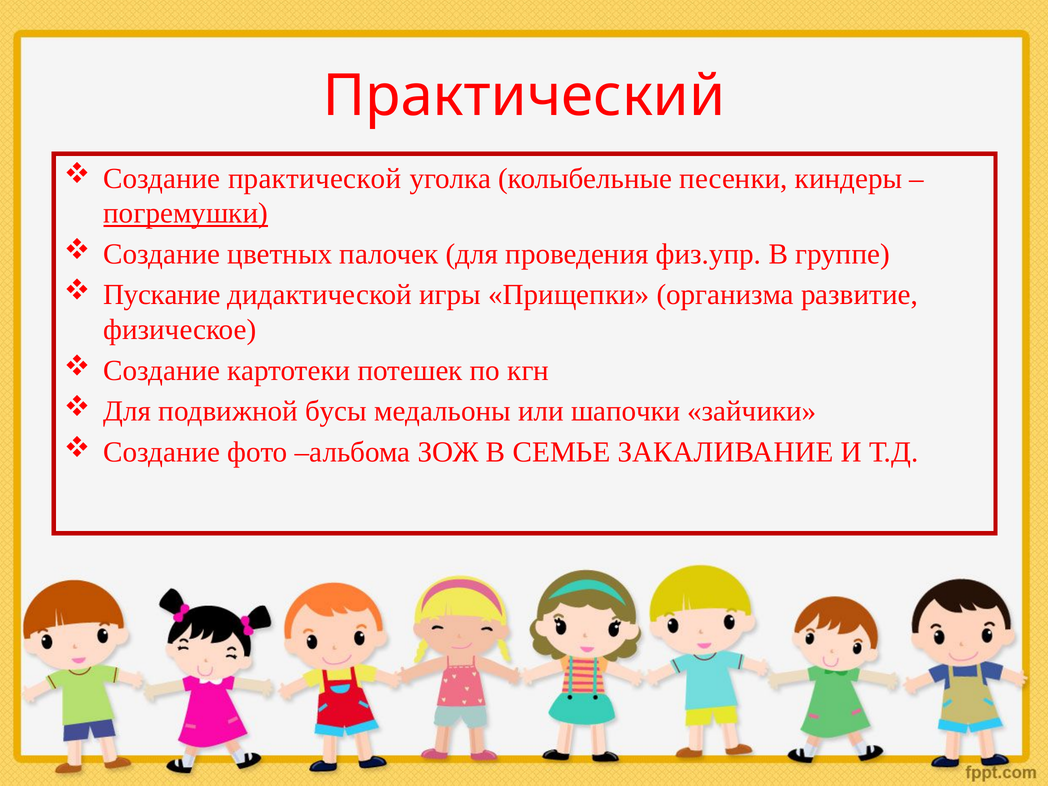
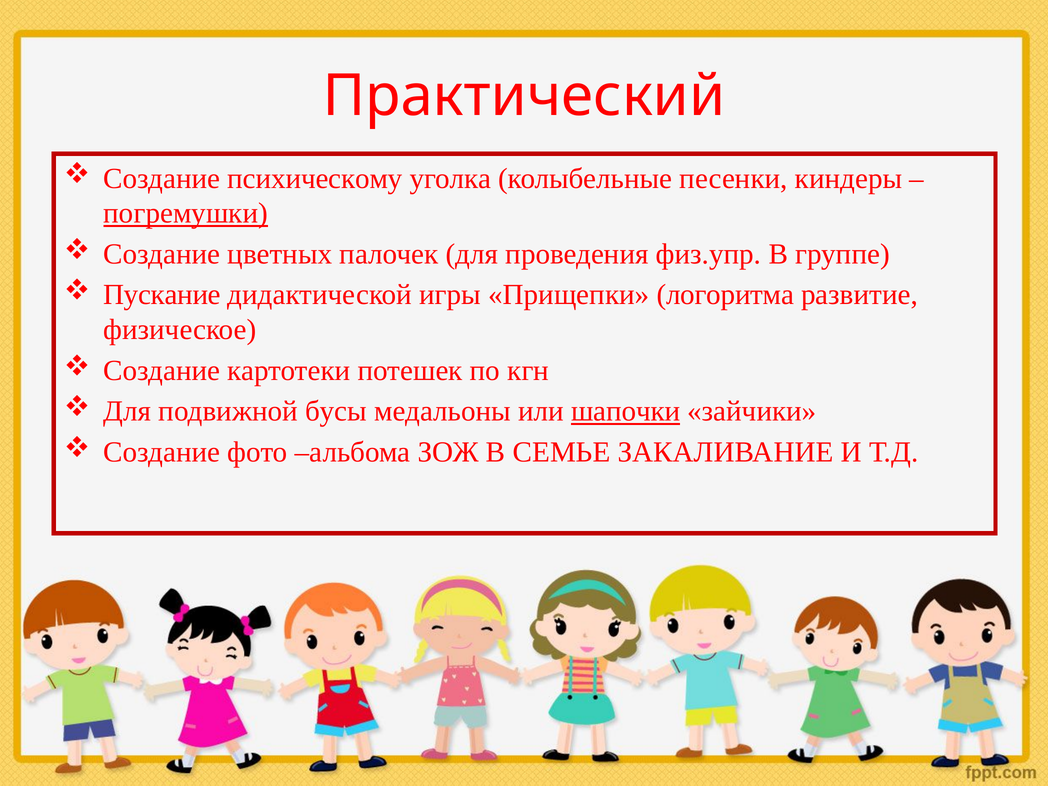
практической: практической -> психическому
организма: организма -> логоритма
шапочки underline: none -> present
